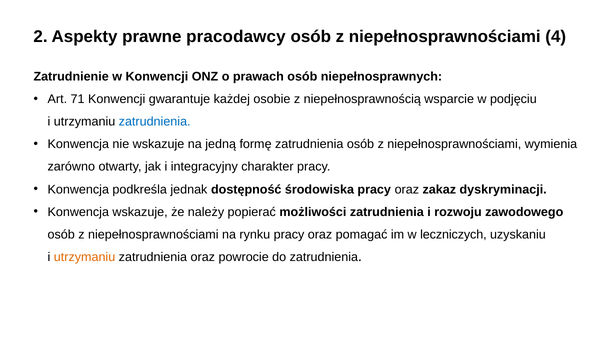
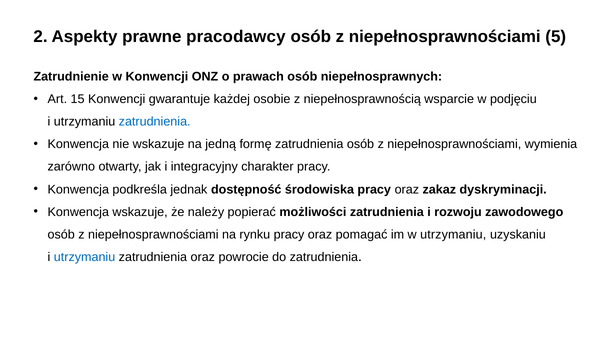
4: 4 -> 5
71: 71 -> 15
w leczniczych: leczniczych -> utrzymaniu
utrzymaniu at (85, 257) colour: orange -> blue
